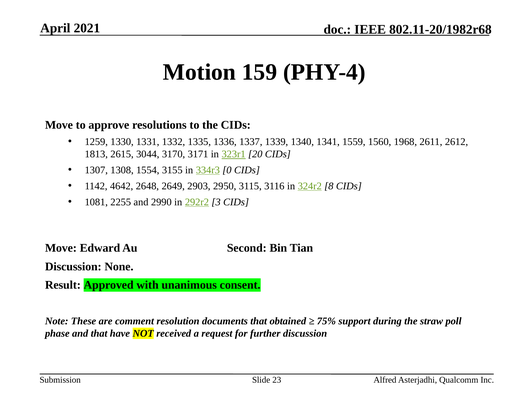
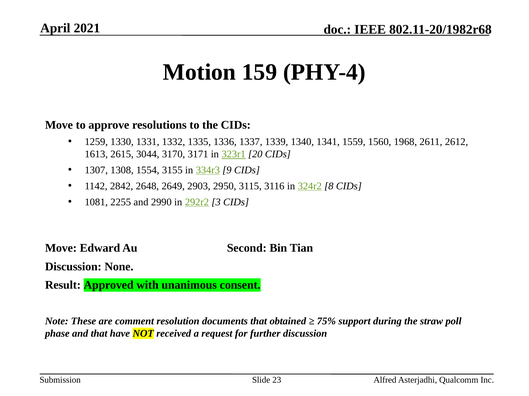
1813: 1813 -> 1613
0: 0 -> 9
4642: 4642 -> 2842
